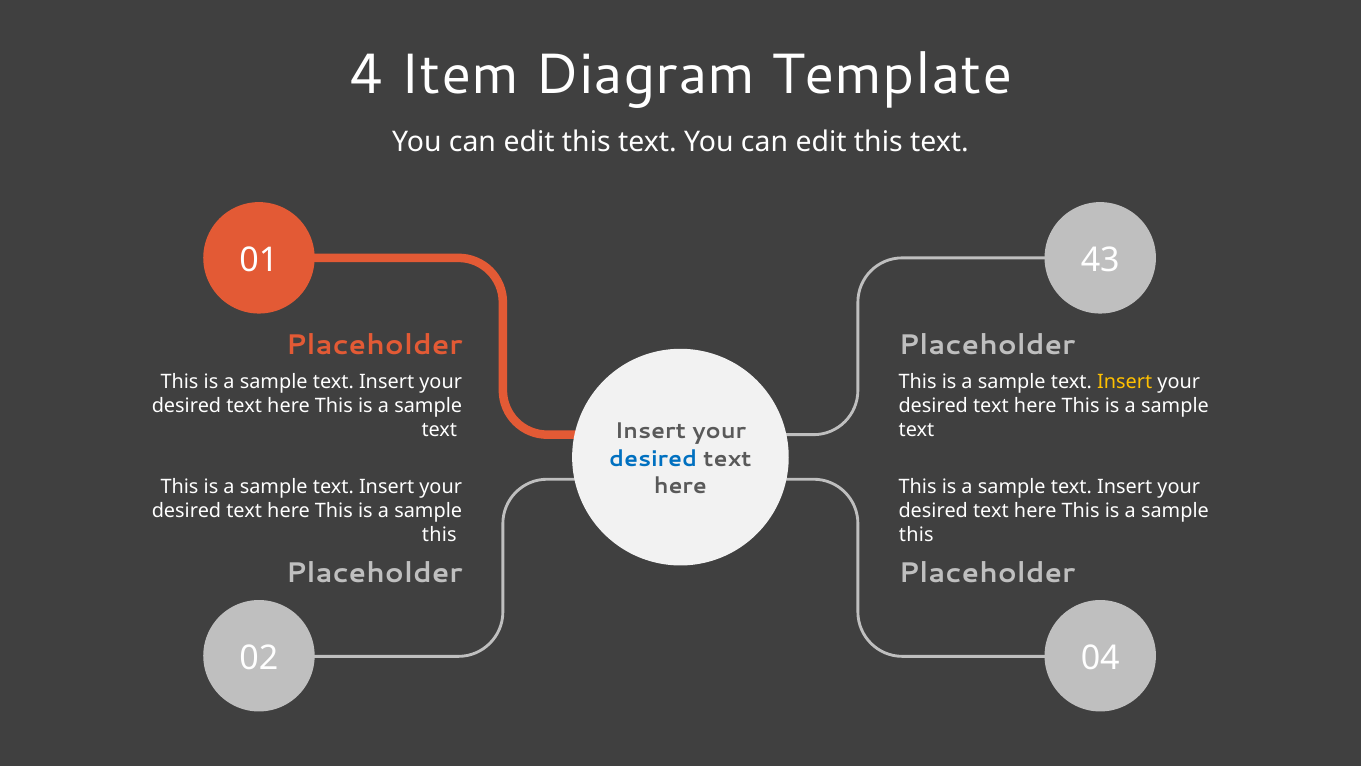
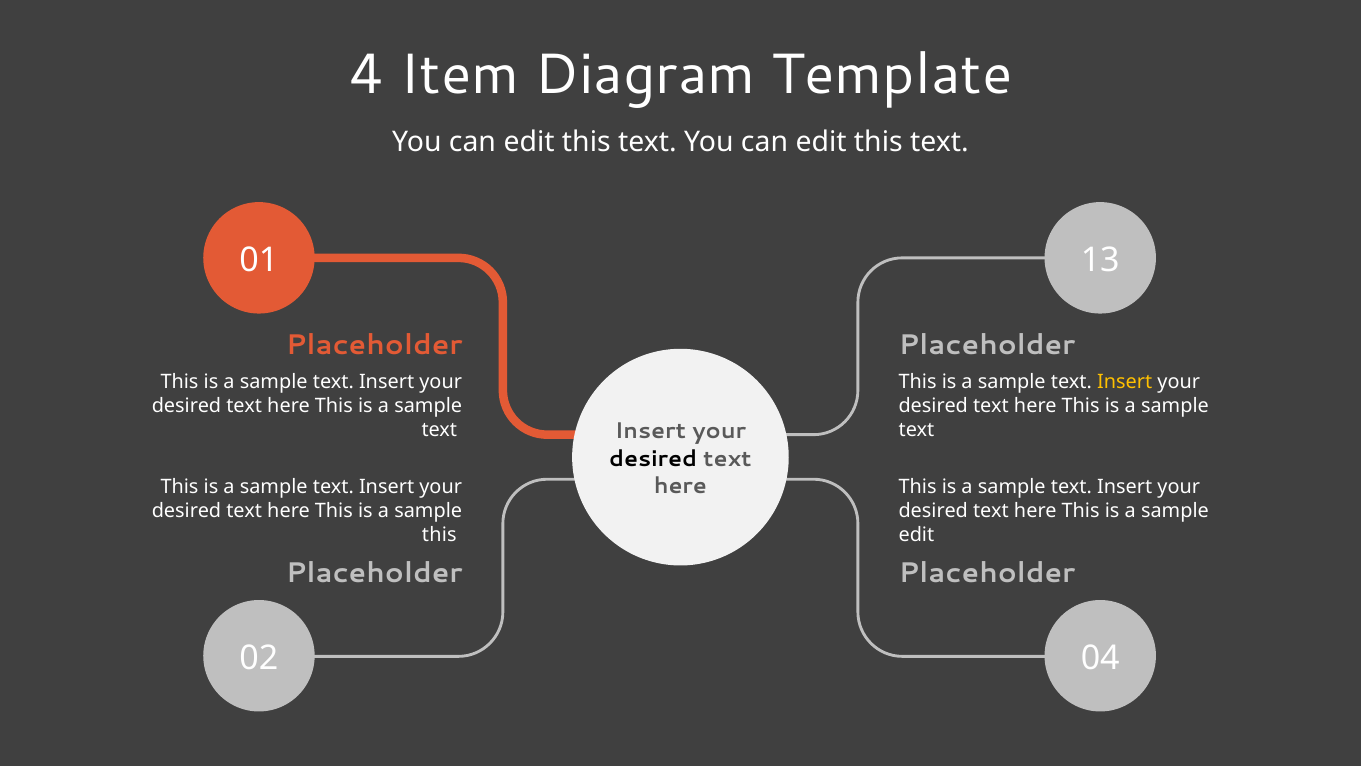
43: 43 -> 13
desired at (653, 459) colour: blue -> black
this at (916, 535): this -> edit
